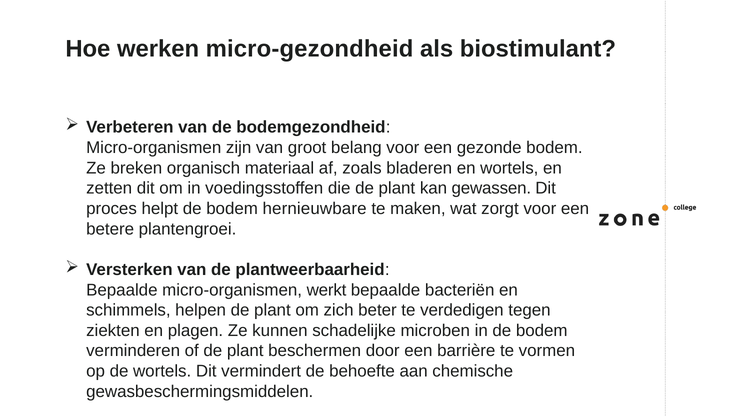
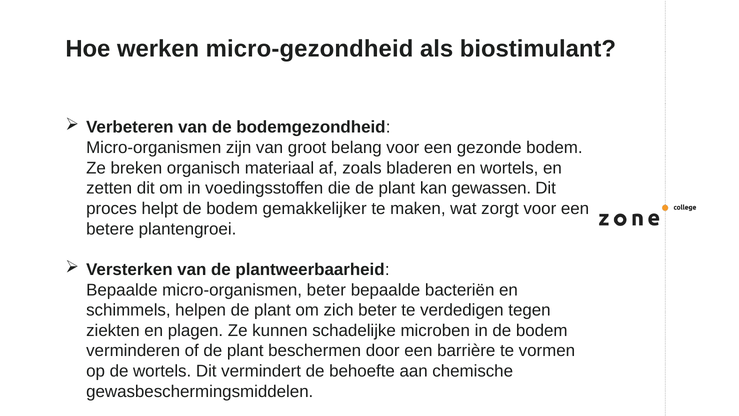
hernieuwbare: hernieuwbare -> gemakkelijker
micro-organismen werkt: werkt -> beter
